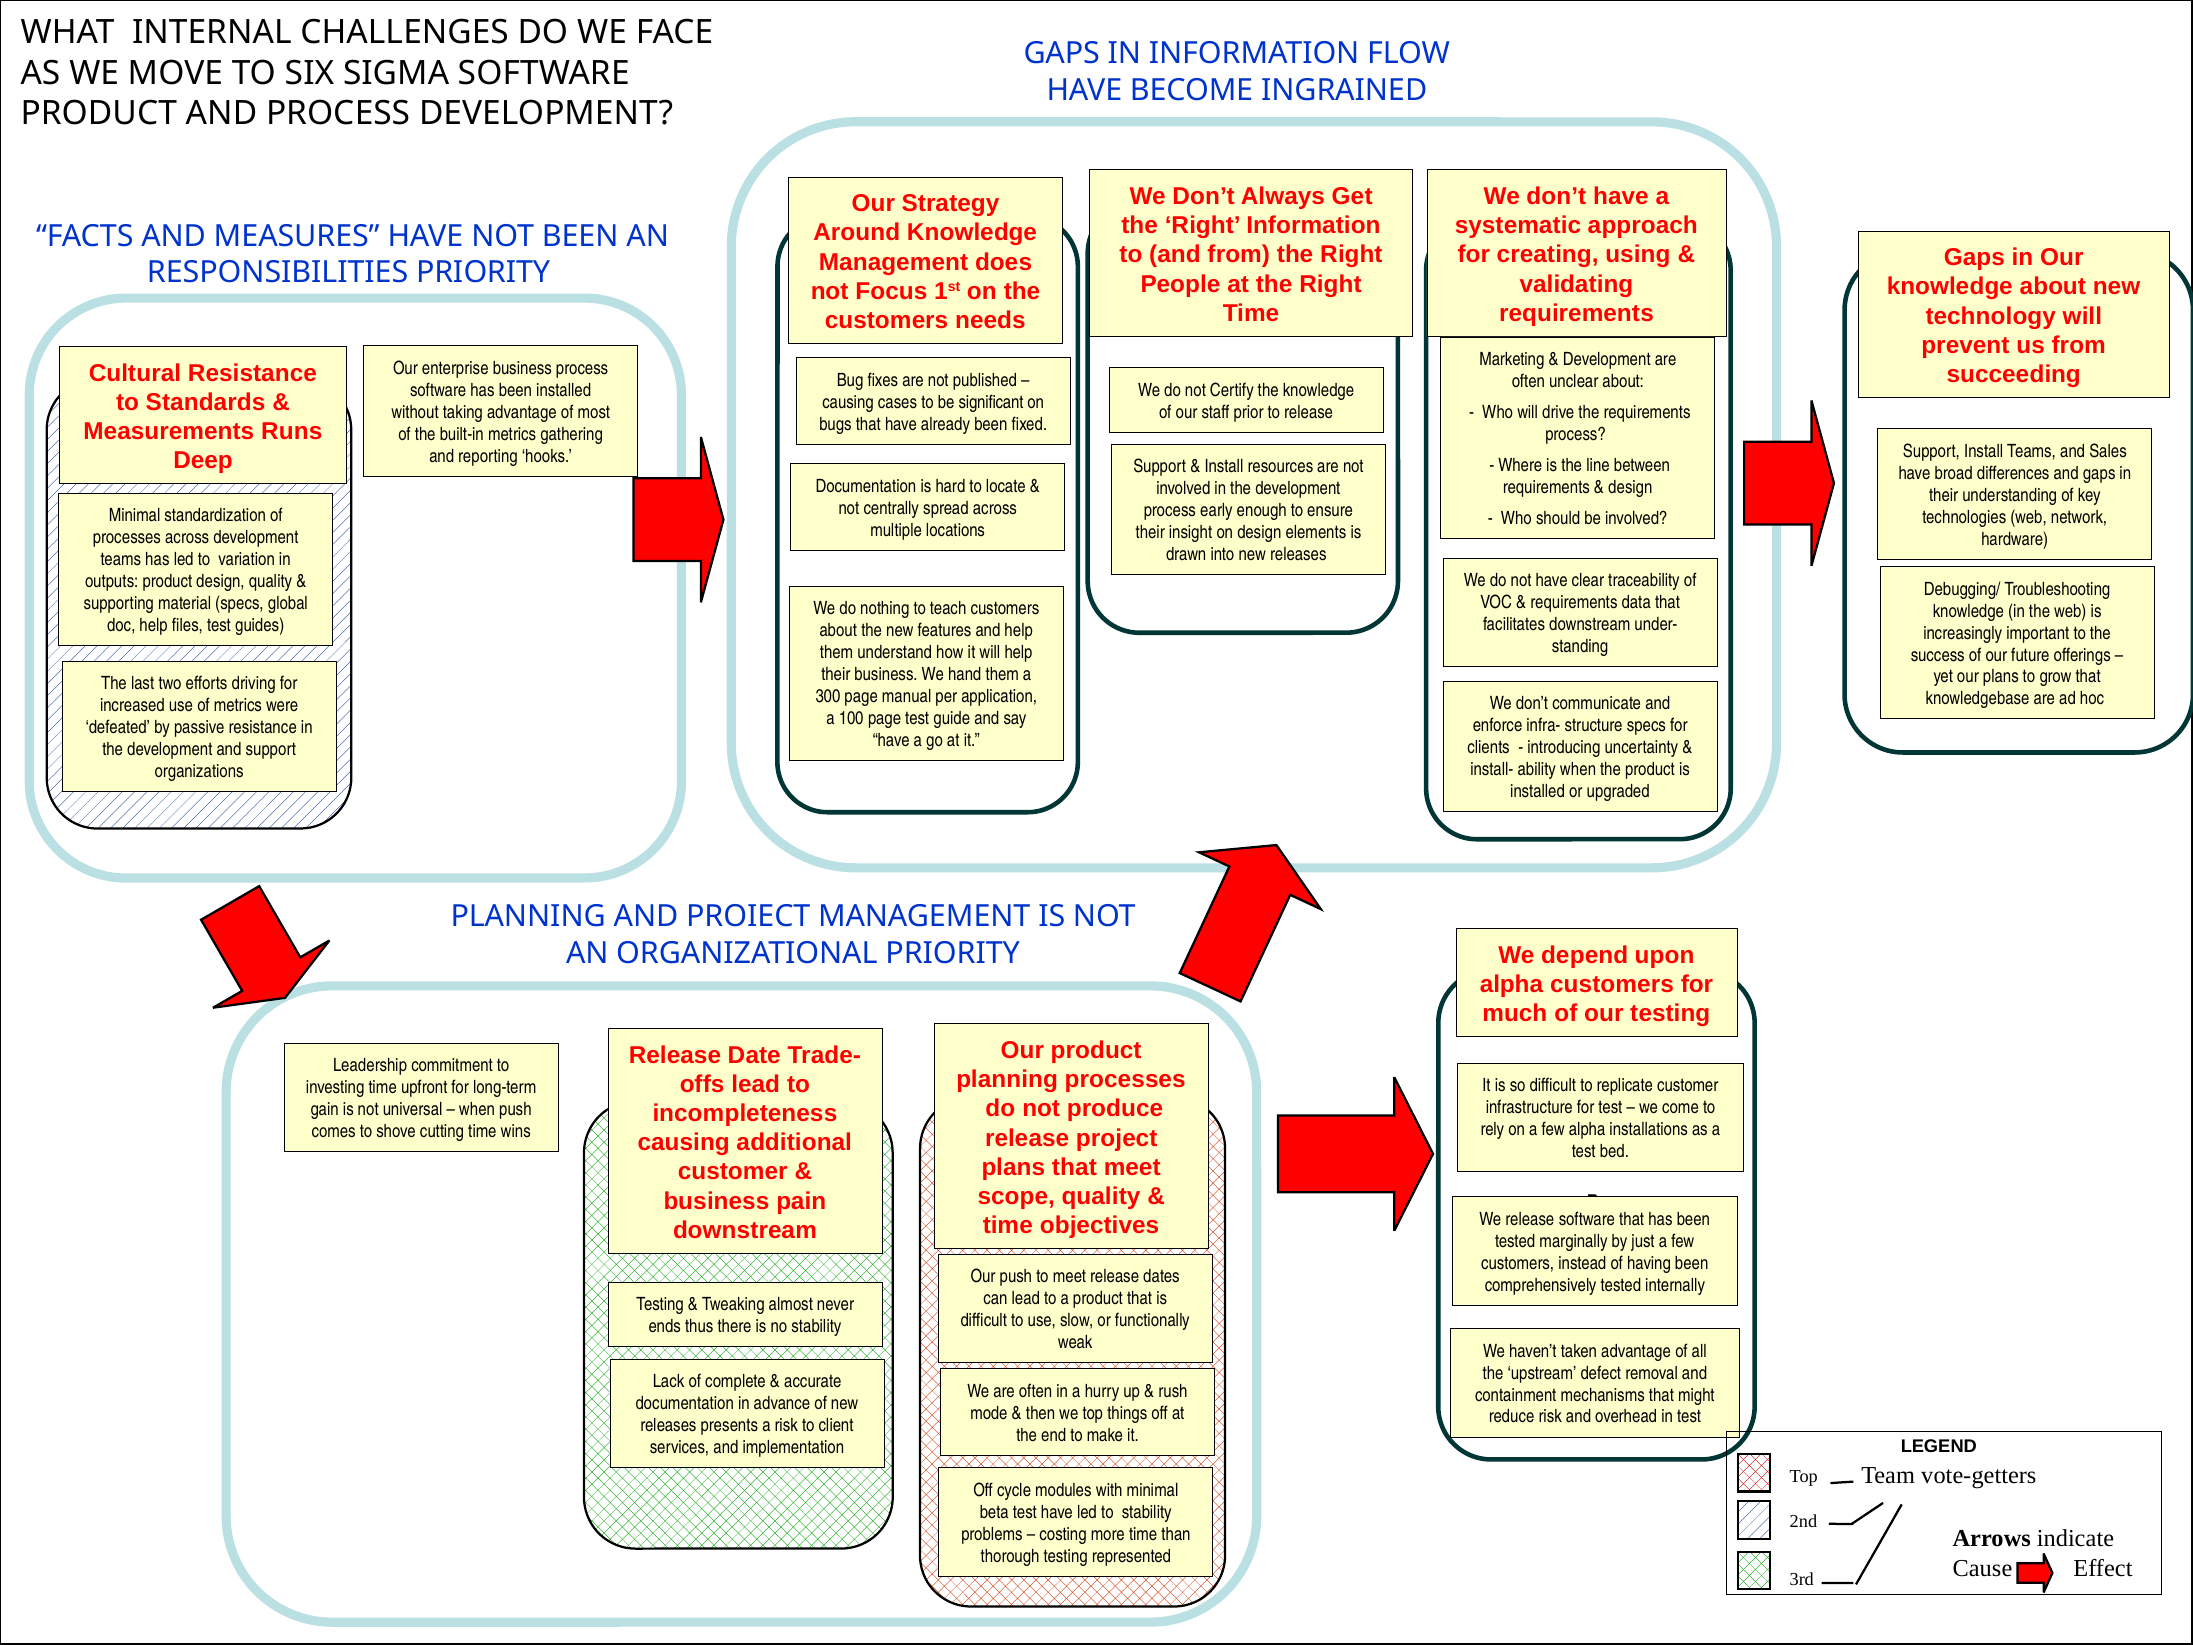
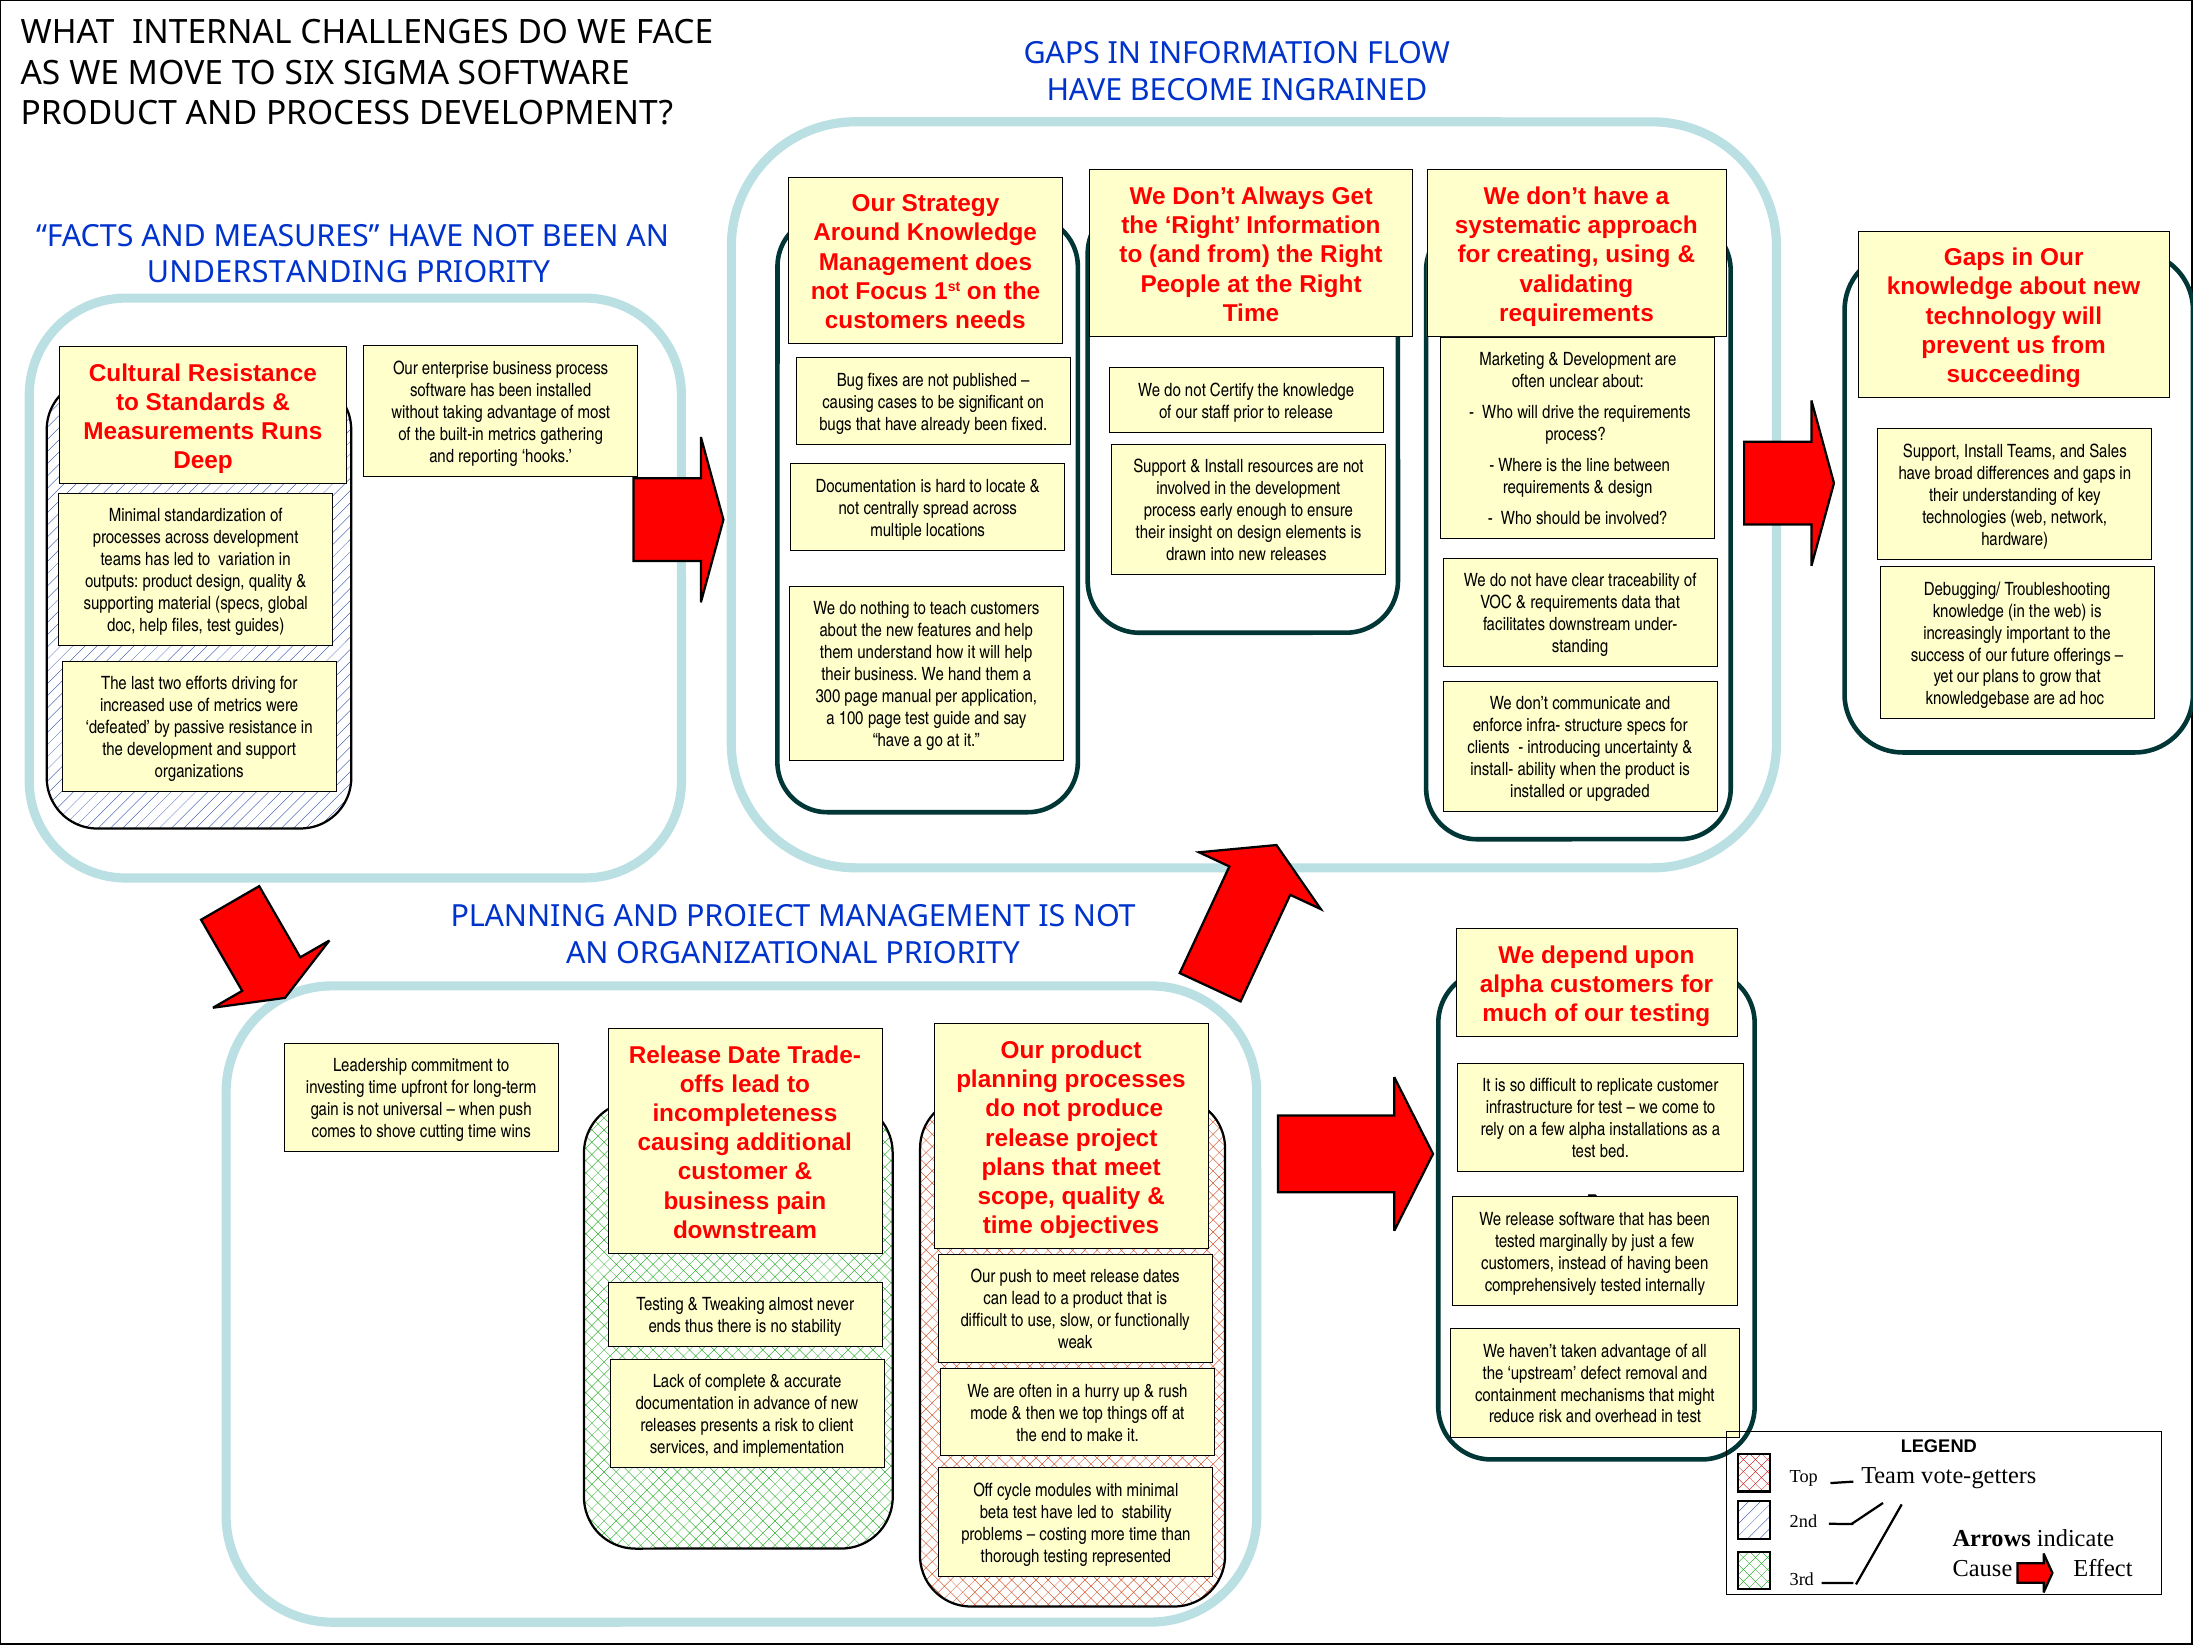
RESPONSIBILITIES at (278, 273): RESPONSIBILITIES -> UNDERSTANDING
